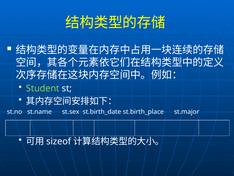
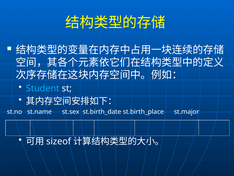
Student colour: light green -> light blue
